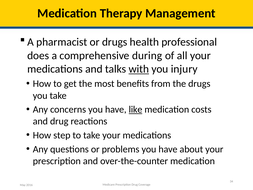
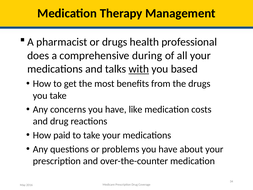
injury: injury -> based
like underline: present -> none
step: step -> paid
